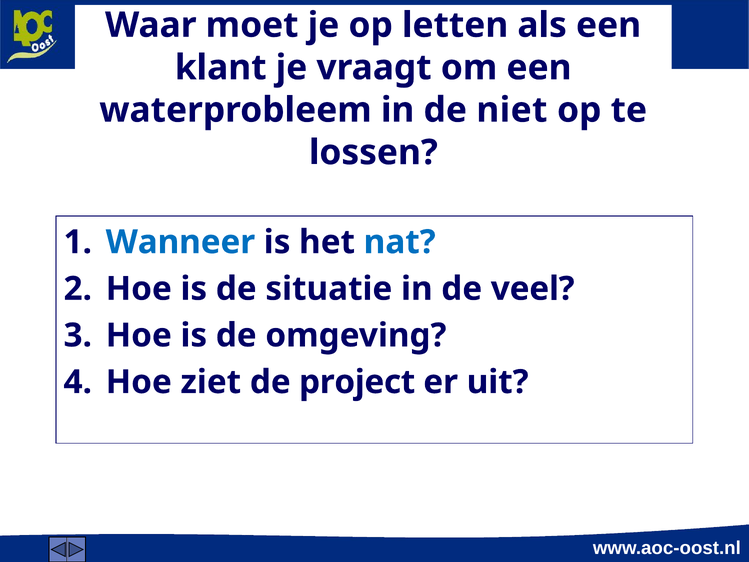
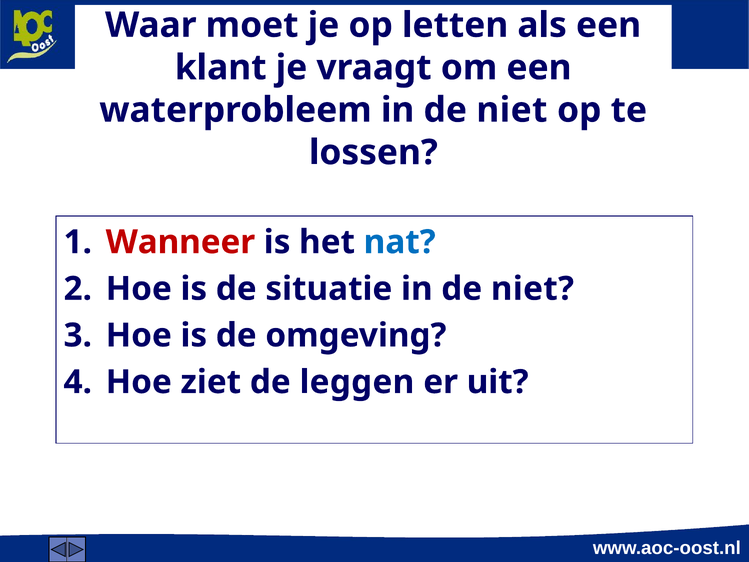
Wanneer colour: blue -> red
situatie in de veel: veel -> niet
project: project -> leggen
